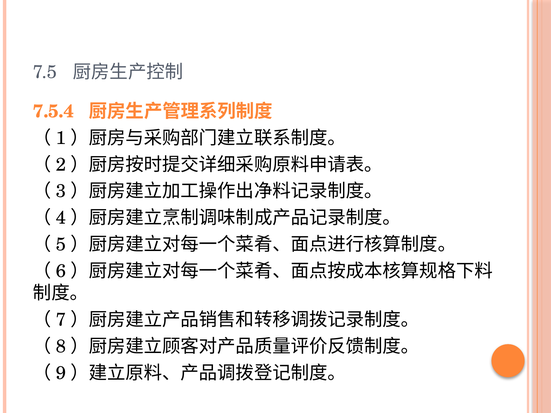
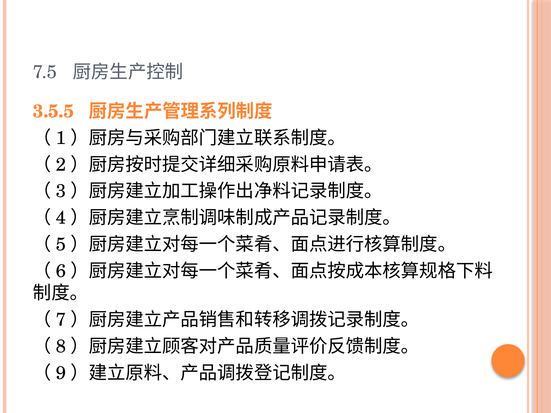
7.5.4: 7.5.4 -> 3.5.5
